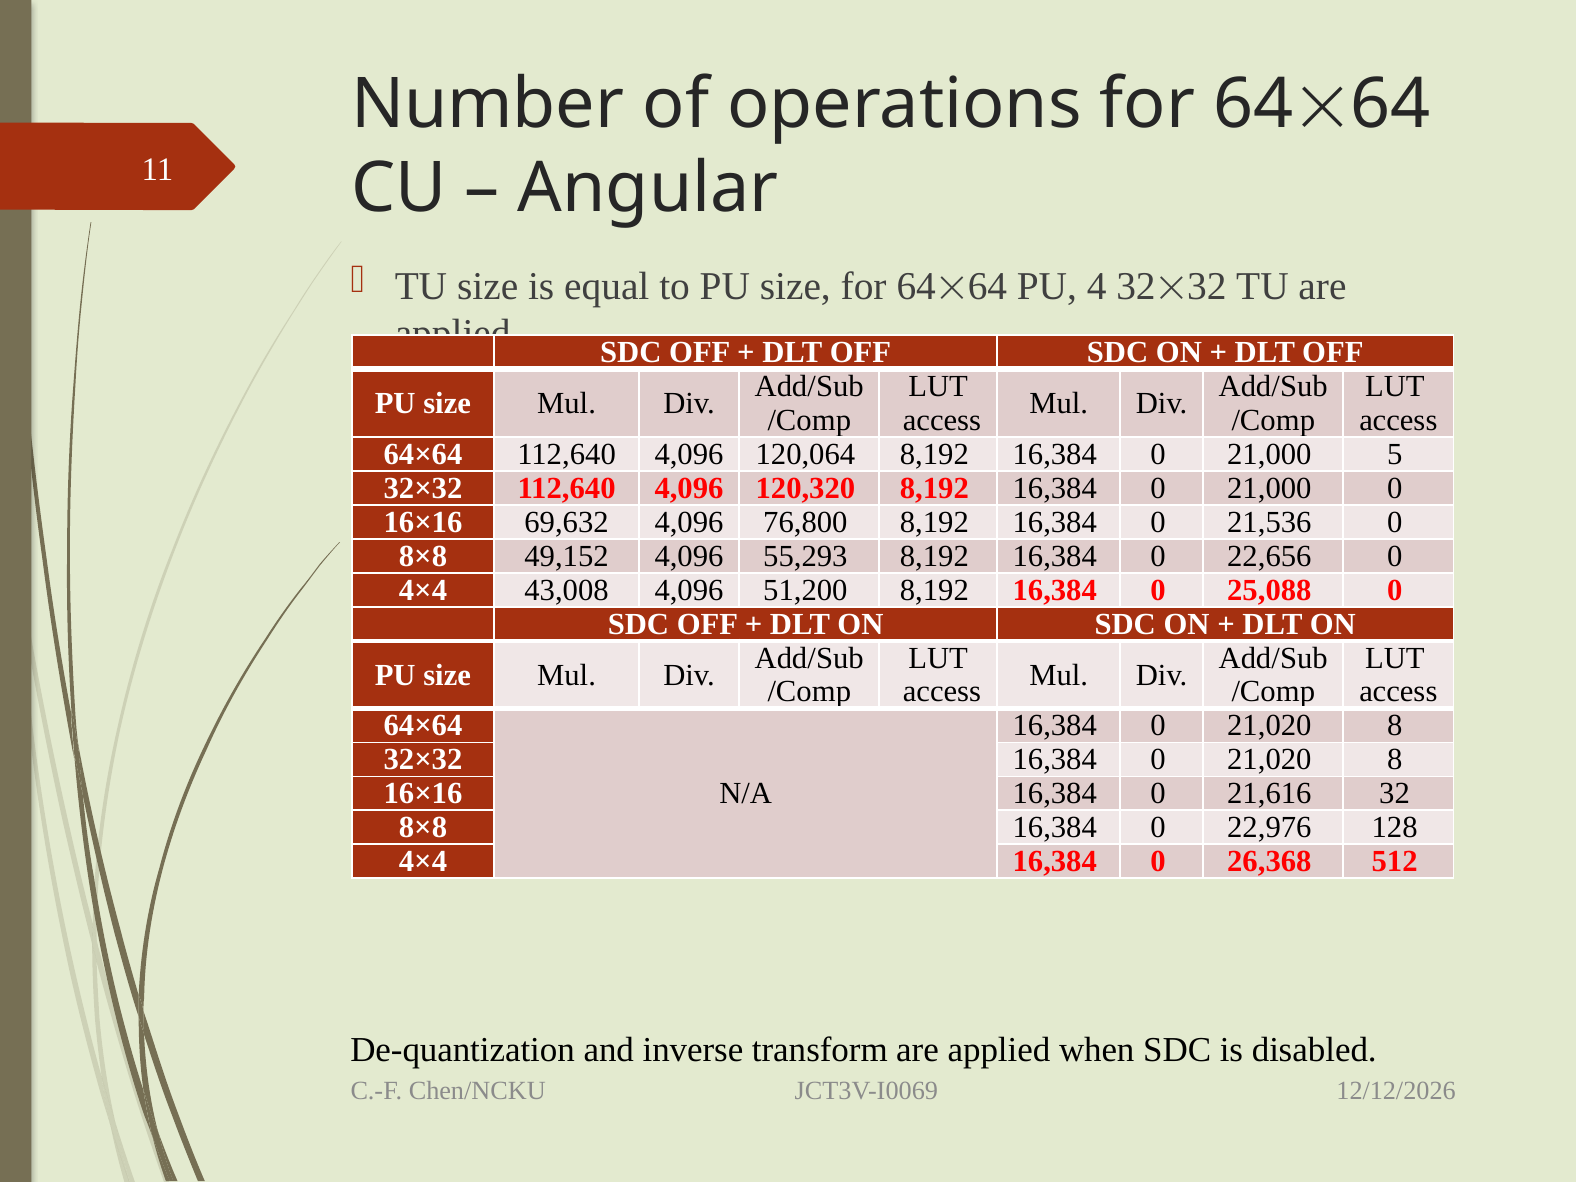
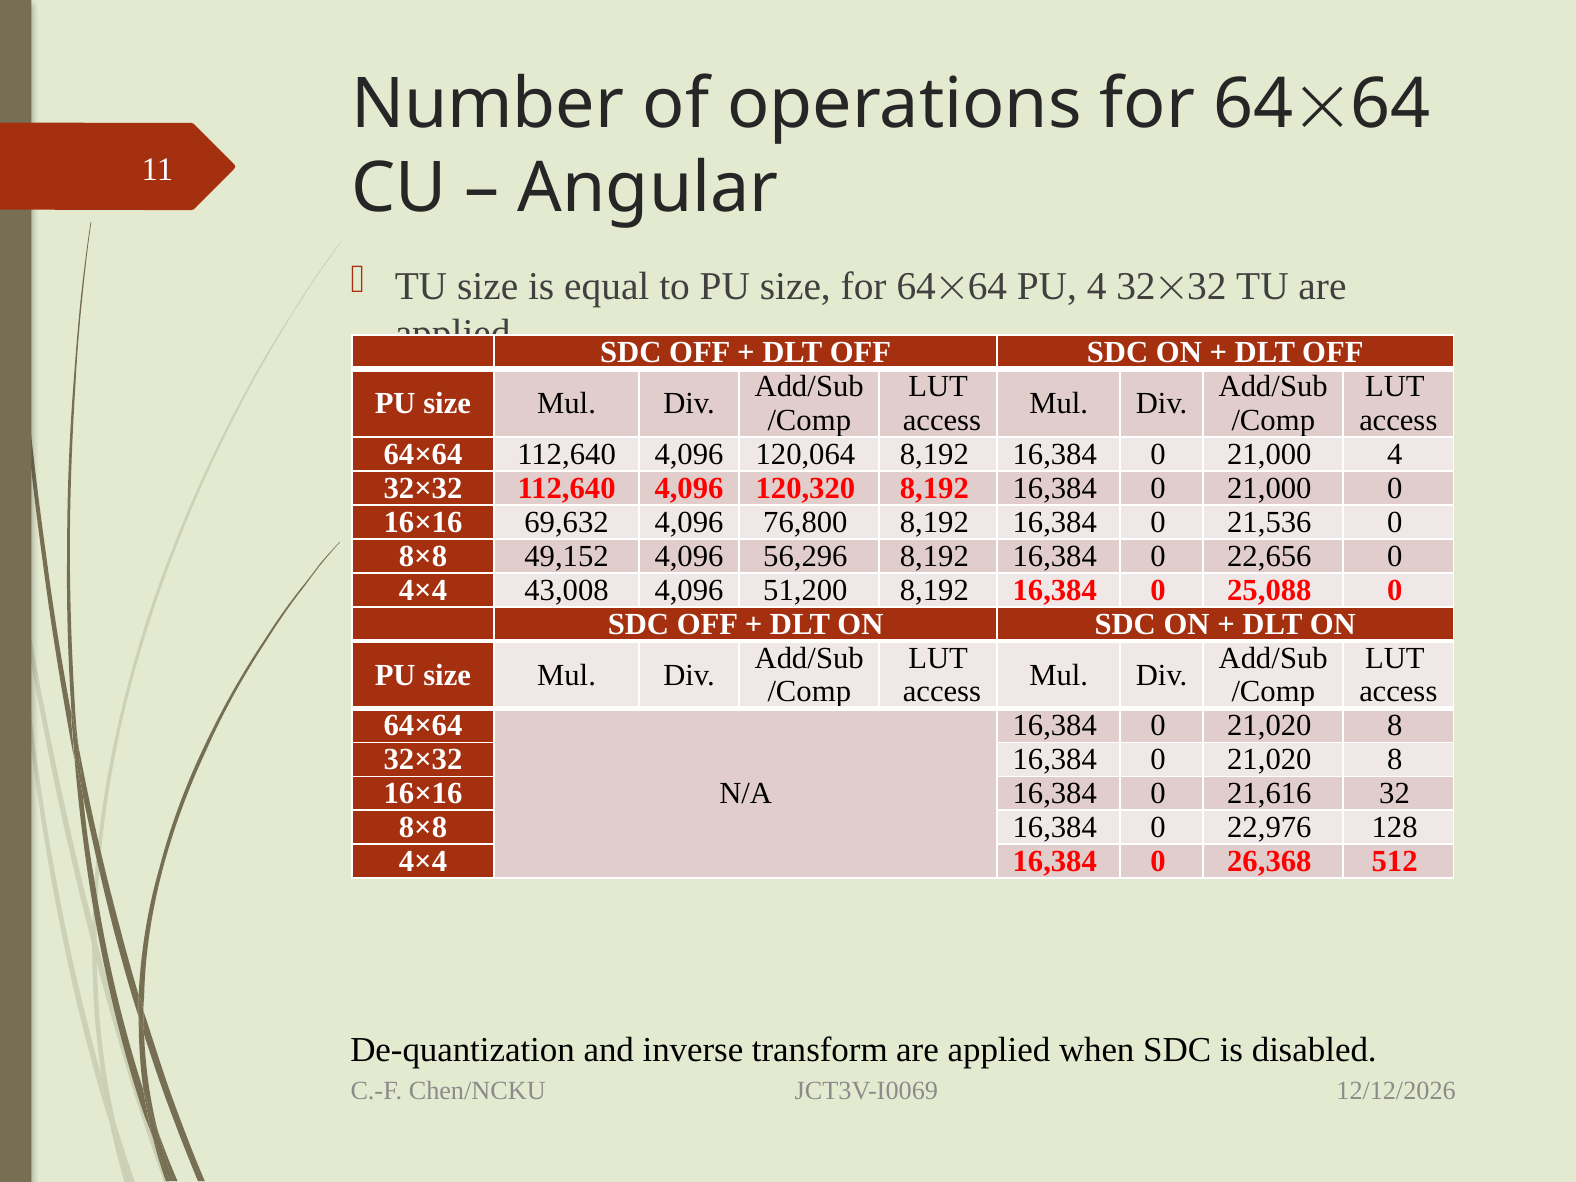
21,000 5: 5 -> 4
55,293: 55,293 -> 56,296
